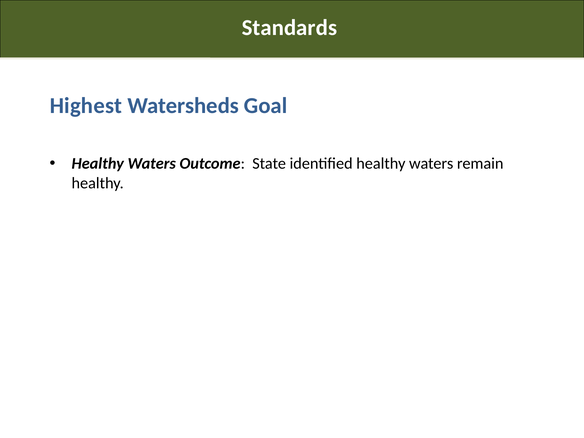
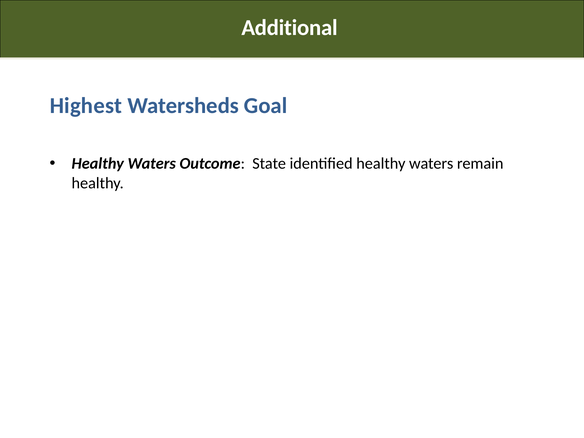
Standards: Standards -> Additional
